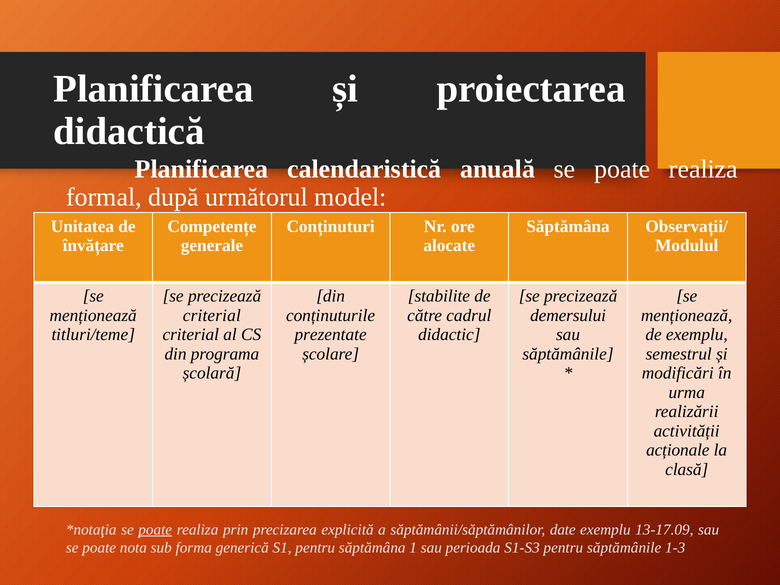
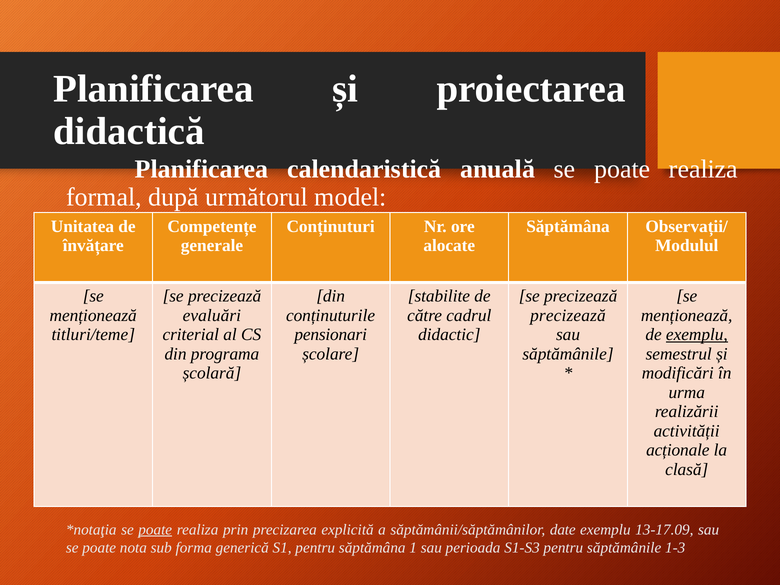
criterial at (212, 315): criterial -> evaluări
demersului at (568, 315): demersului -> precizează
prezentate: prezentate -> pensionari
exemplu at (697, 335) underline: none -> present
